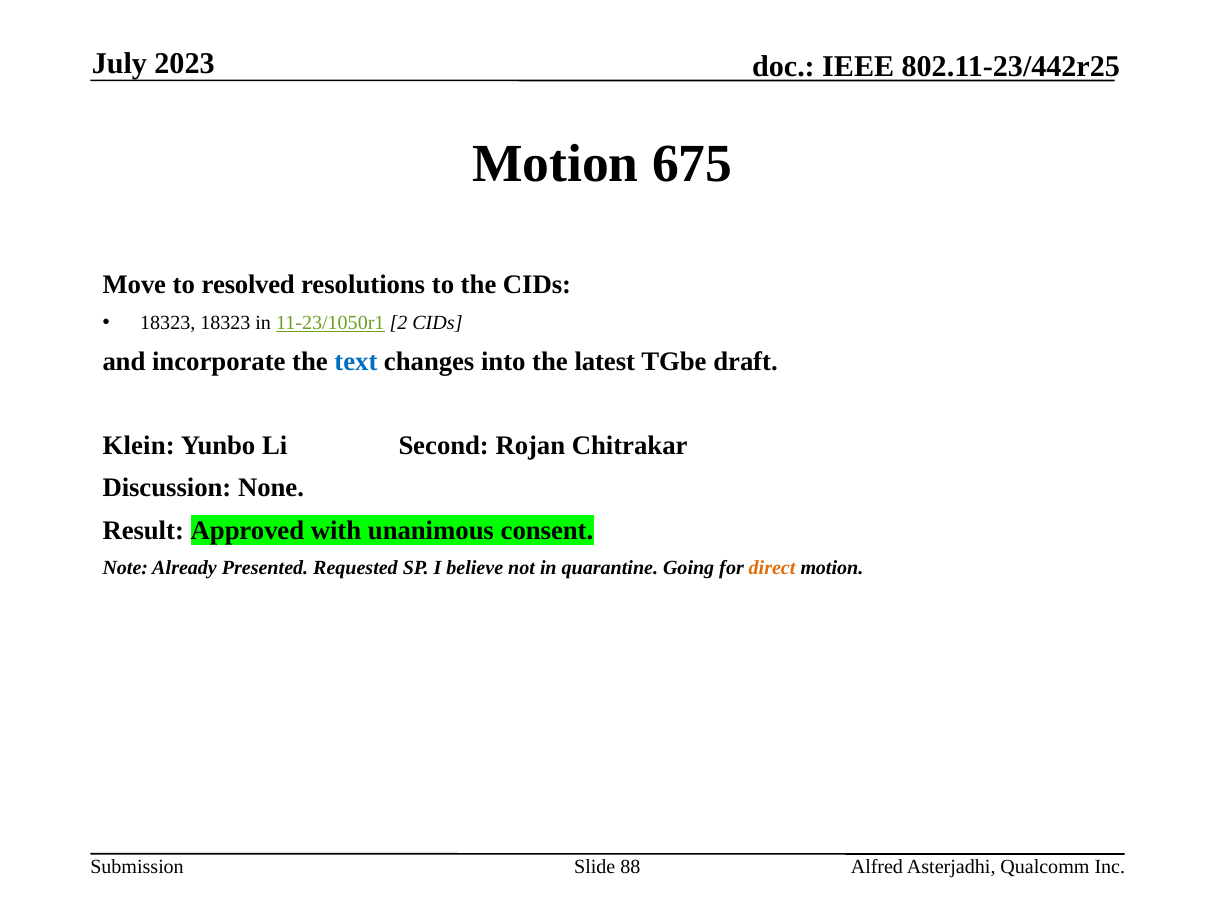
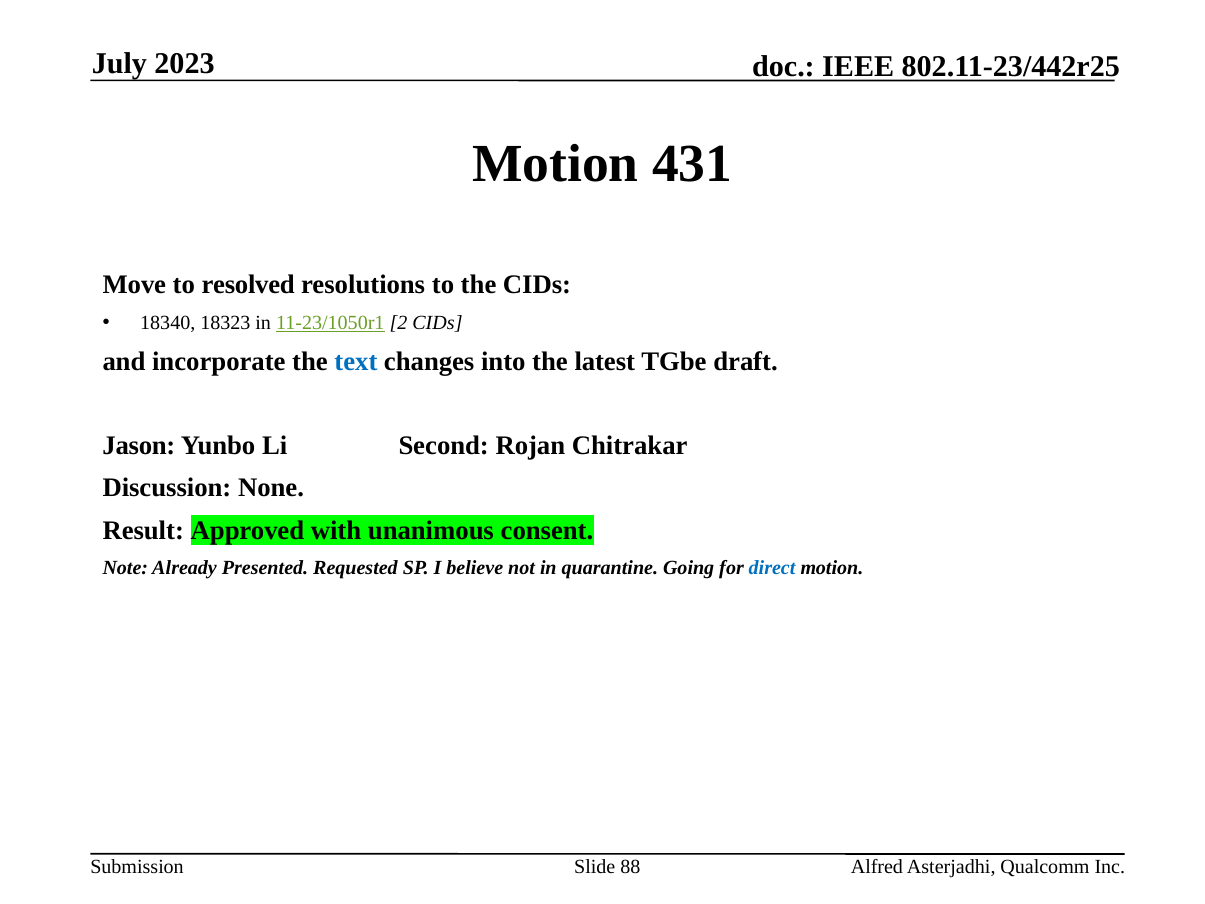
675: 675 -> 431
18323 at (168, 323): 18323 -> 18340
Klein: Klein -> Jason
direct colour: orange -> blue
